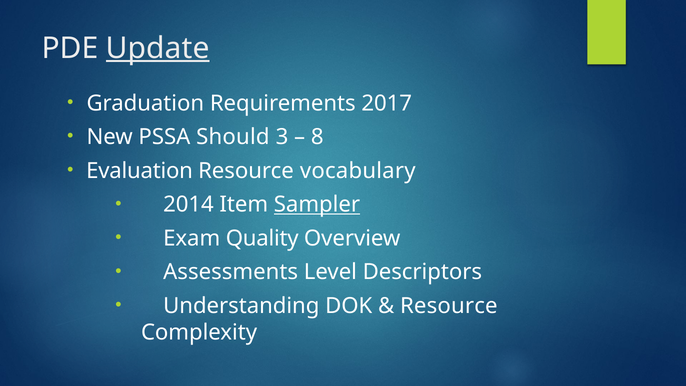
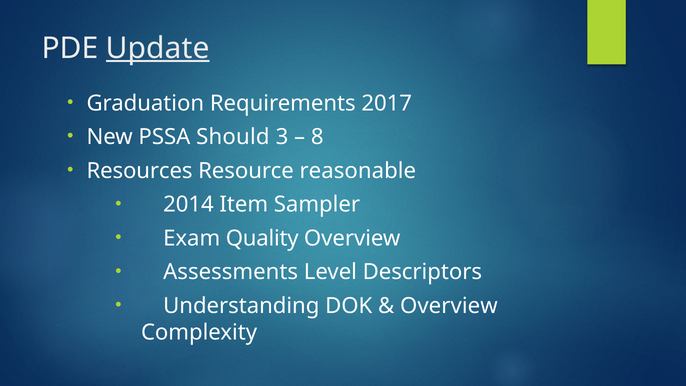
Evaluation: Evaluation -> Resources
vocabulary: vocabulary -> reasonable
Sampler underline: present -> none
Resource at (449, 306): Resource -> Overview
